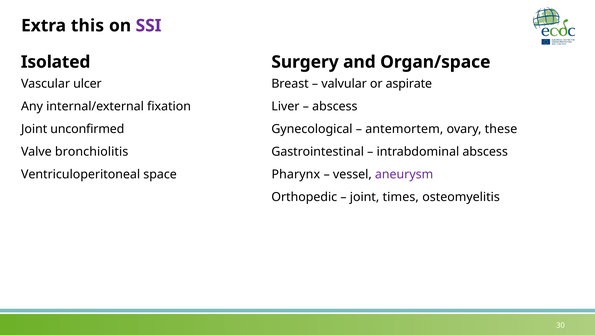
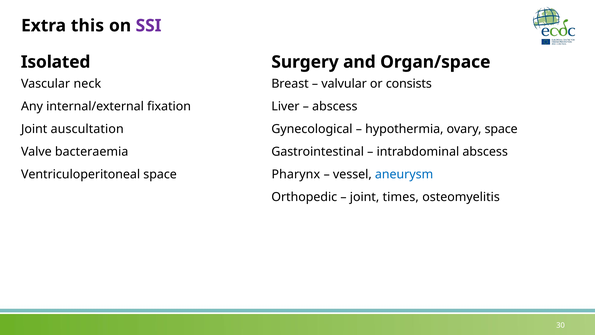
ulcer: ulcer -> neck
aspirate: aspirate -> consists
unconfirmed: unconfirmed -> auscultation
antemortem: antemortem -> hypothermia
ovary these: these -> space
bronchiolitis: bronchiolitis -> bacteraemia
aneurysm colour: purple -> blue
